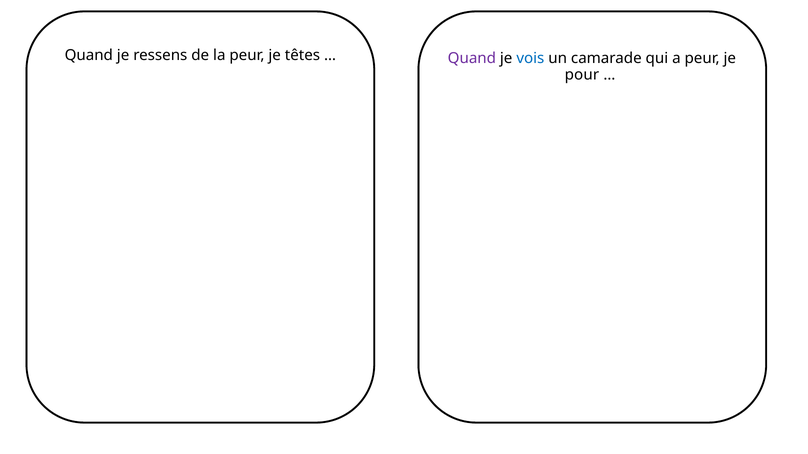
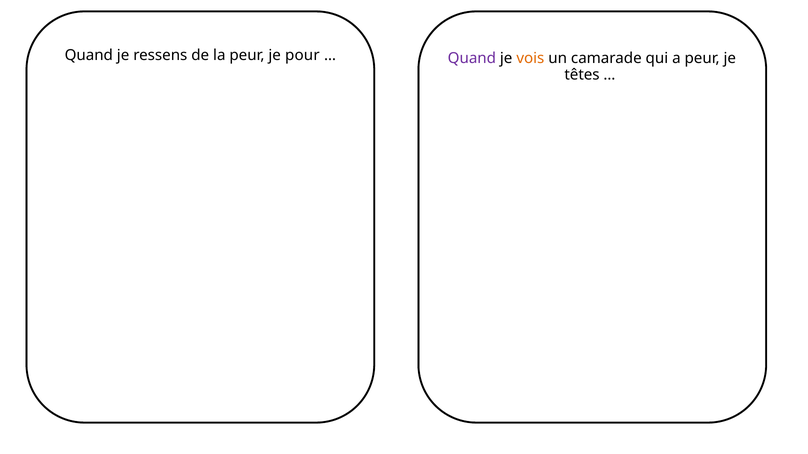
têtes: têtes -> pour
vois colour: blue -> orange
pour: pour -> têtes
